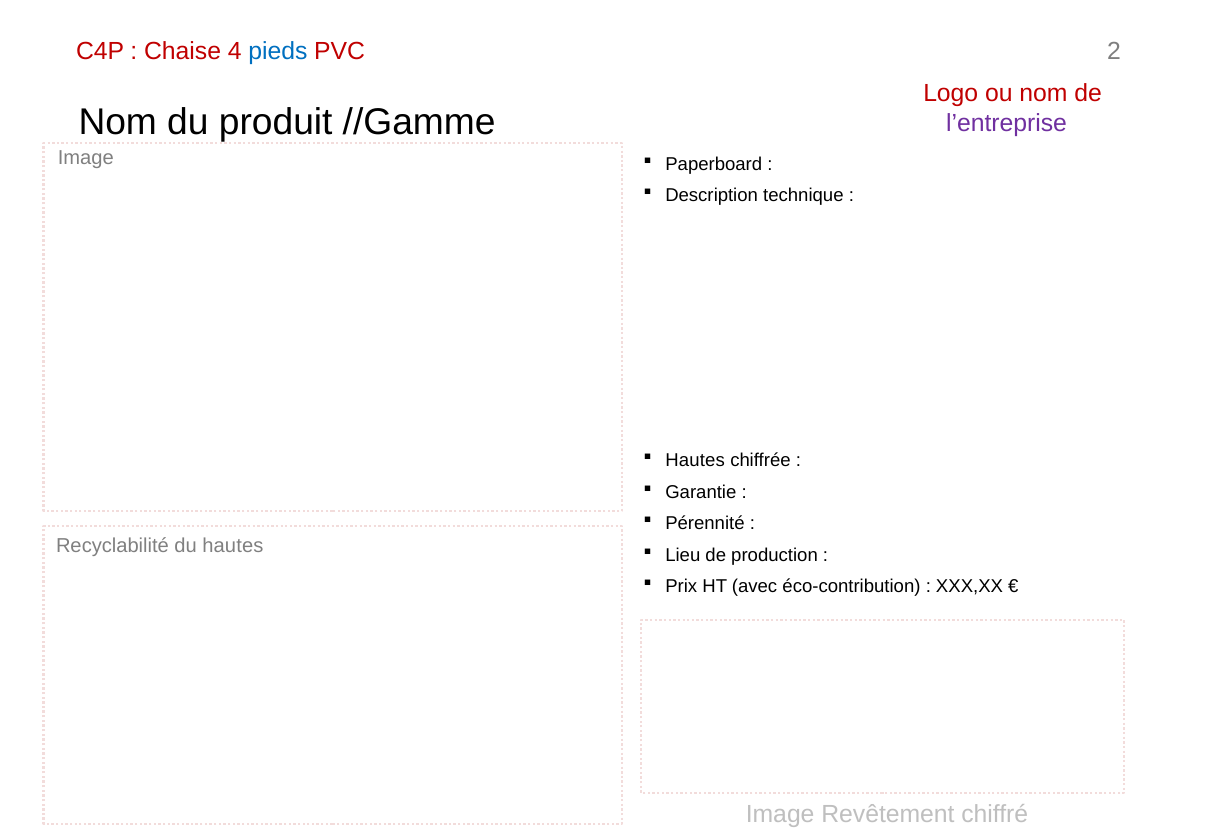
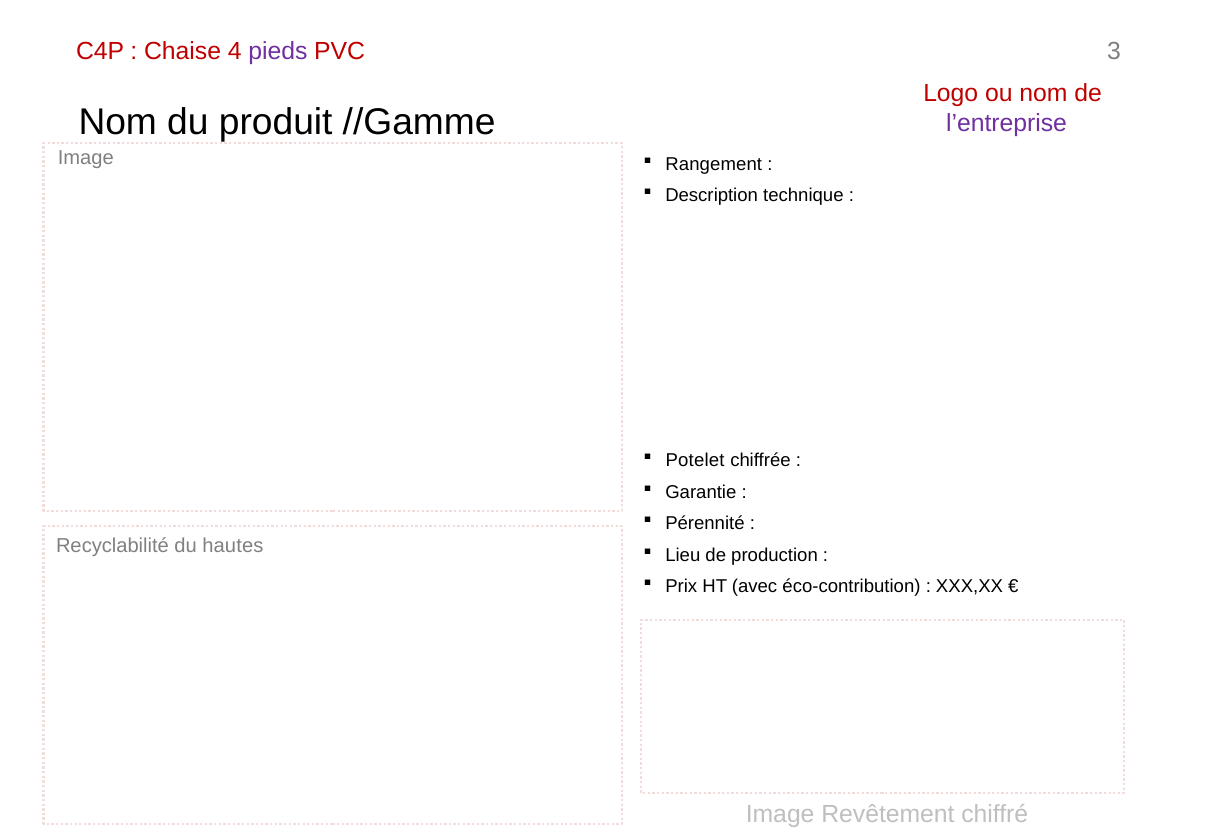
pieds colour: blue -> purple
2: 2 -> 3
Paperboard: Paperboard -> Rangement
Hautes at (695, 461): Hautes -> Potelet
